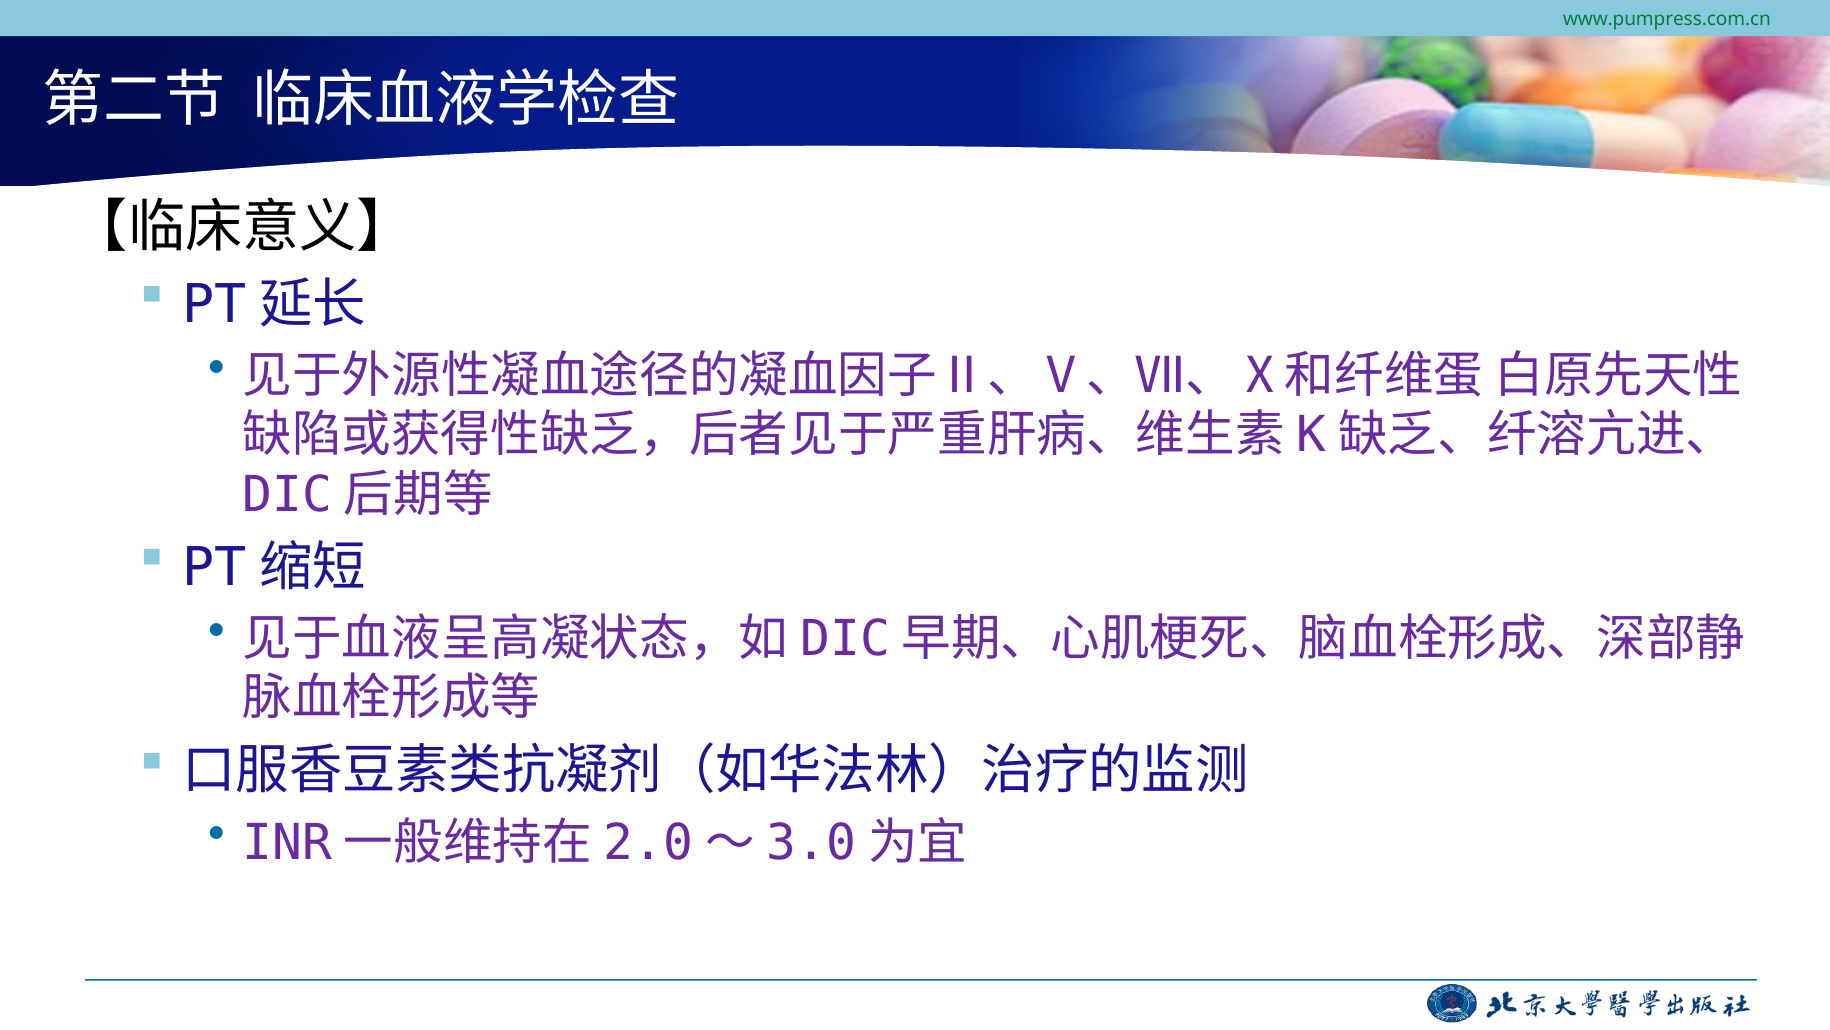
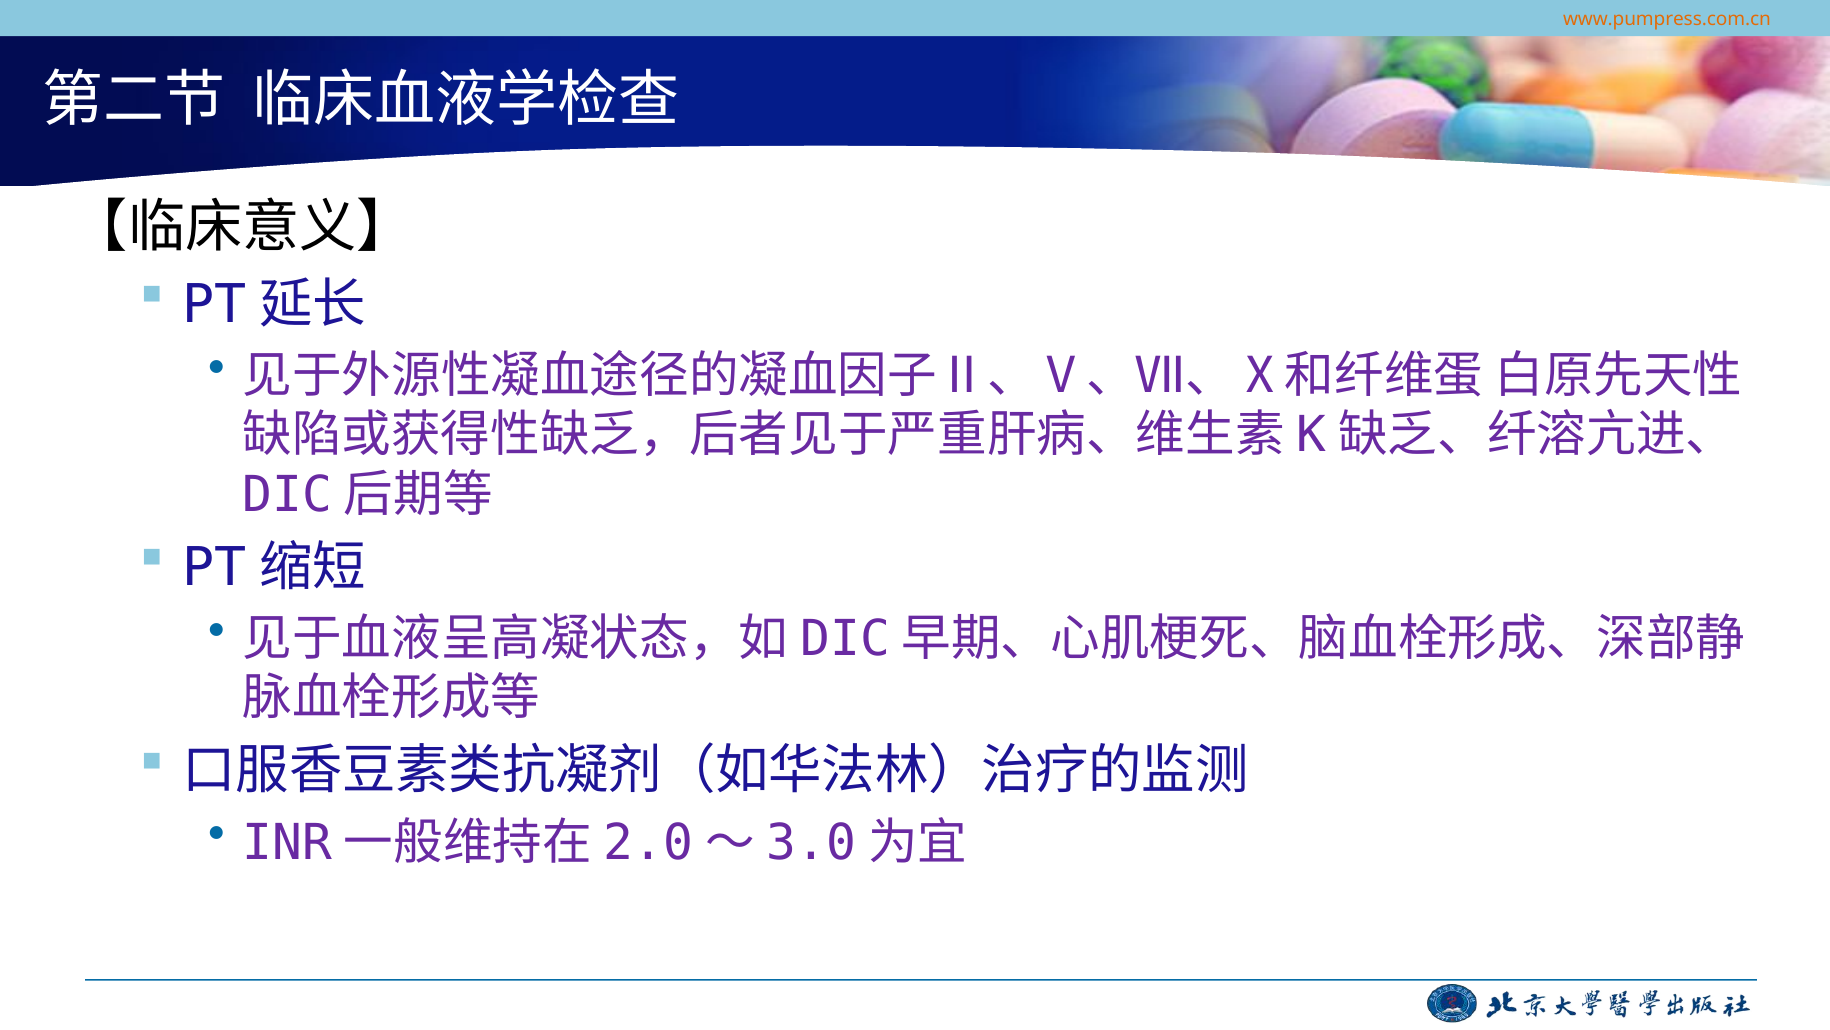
www.pumpress.com.cn colour: green -> orange
